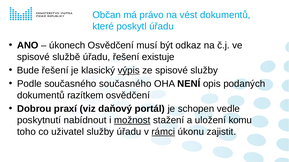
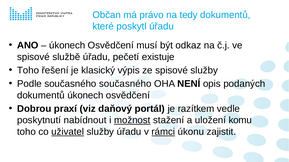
vést: vést -> tedy
úřadu řešení: řešení -> pečetí
Bude at (28, 71): Bude -> Toho
výpis underline: present -> none
dokumentů razítkem: razítkem -> úkonech
schopen: schopen -> razítkem
uživatel underline: none -> present
